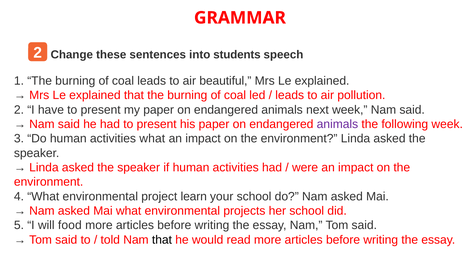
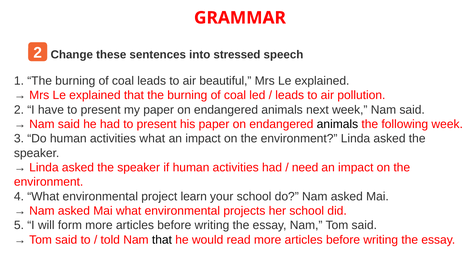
students: students -> stressed
animals at (337, 124) colour: purple -> black
were: were -> need
food: food -> form
